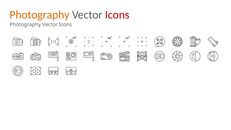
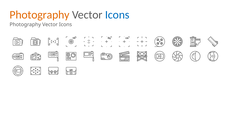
Icons at (117, 15) colour: red -> blue
